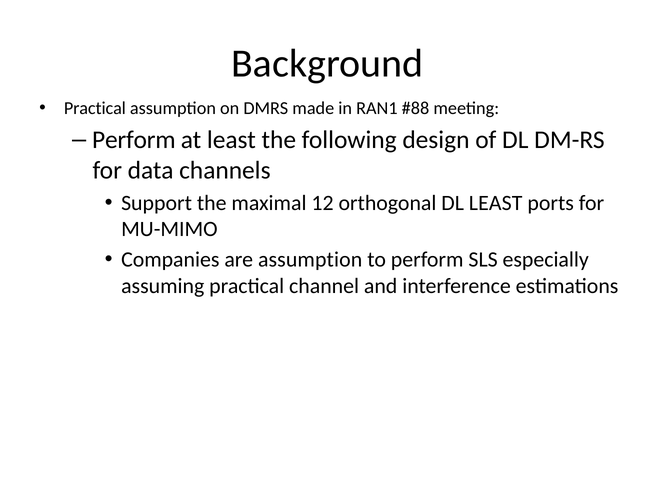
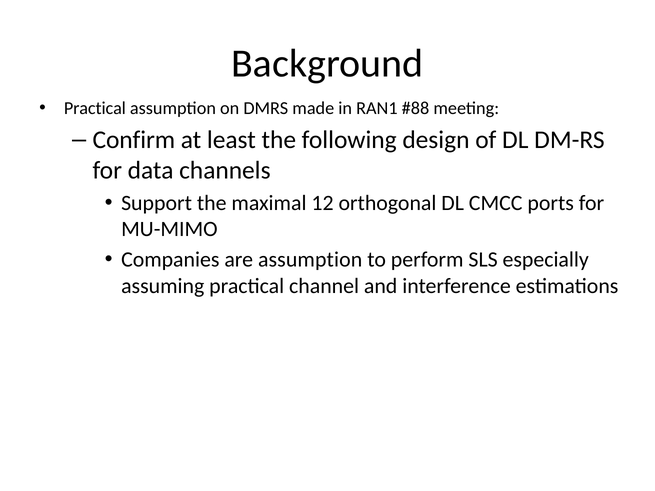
Perform at (134, 140): Perform -> Confirm
DL LEAST: LEAST -> CMCC
